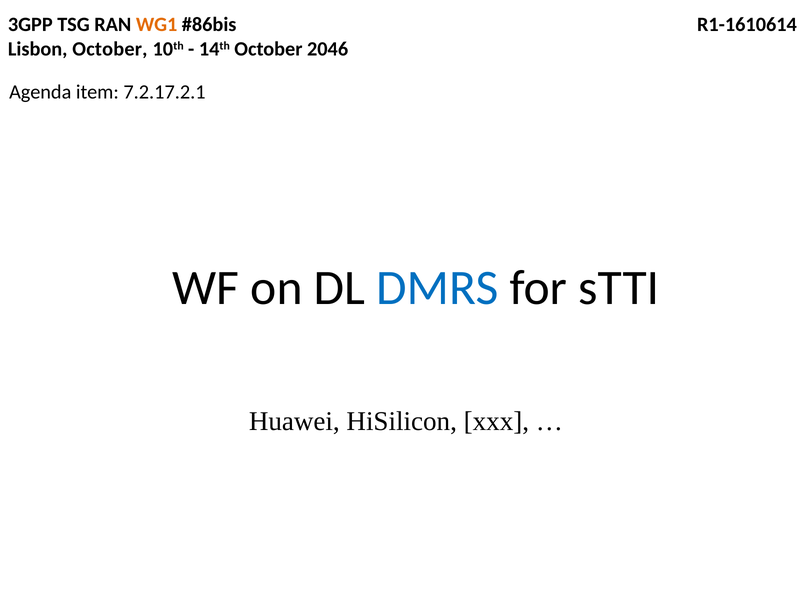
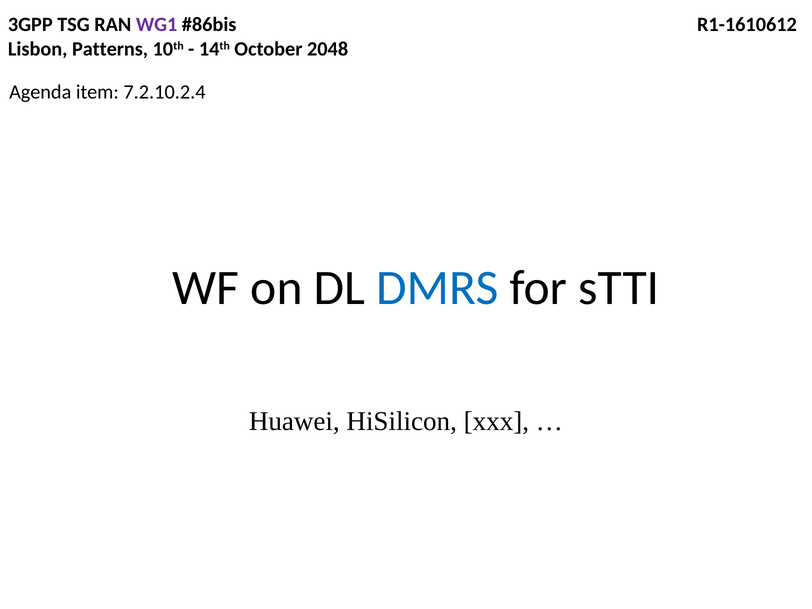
WG1 colour: orange -> purple
R1-1610614: R1-1610614 -> R1-1610612
Lisbon October: October -> Patterns
2046: 2046 -> 2048
7.2.17.2.1: 7.2.17.2.1 -> 7.2.10.2.4
